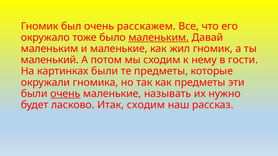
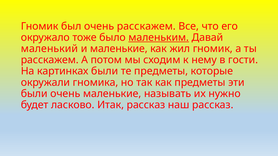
маленьким at (50, 49): маленьким -> маленький
маленький at (50, 60): маленький -> расскажем
очень at (65, 94) underline: present -> none
Итак сходим: сходим -> рассказ
